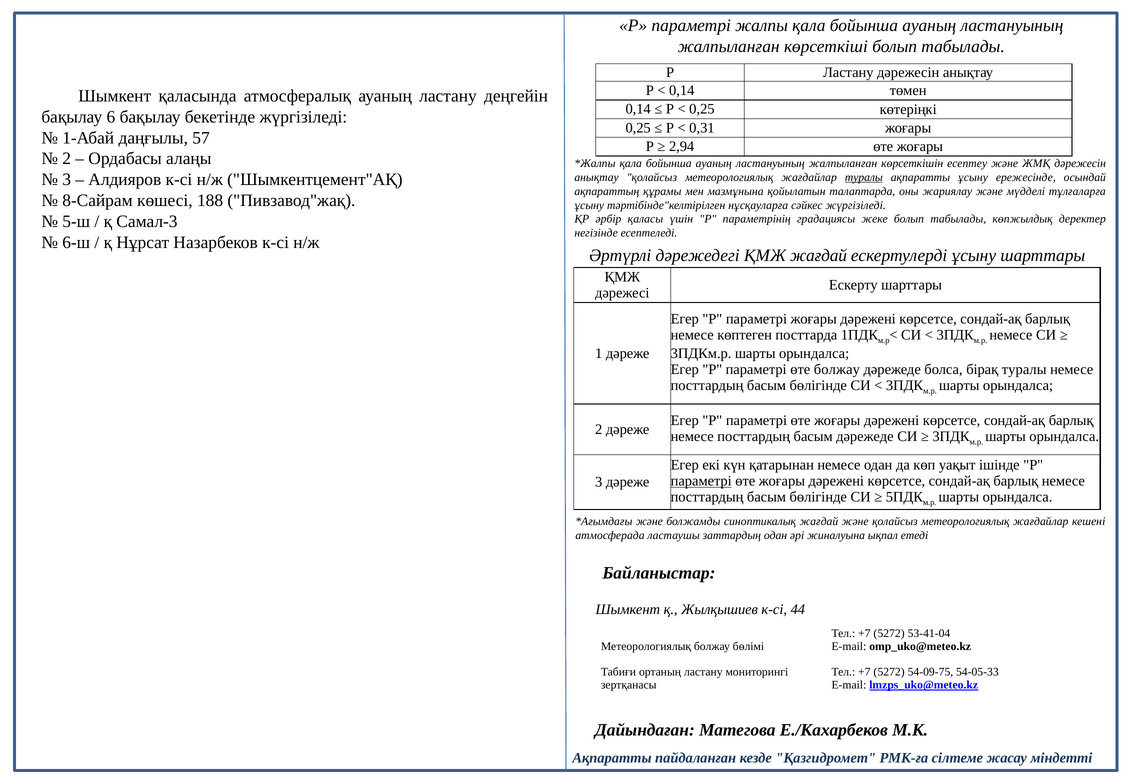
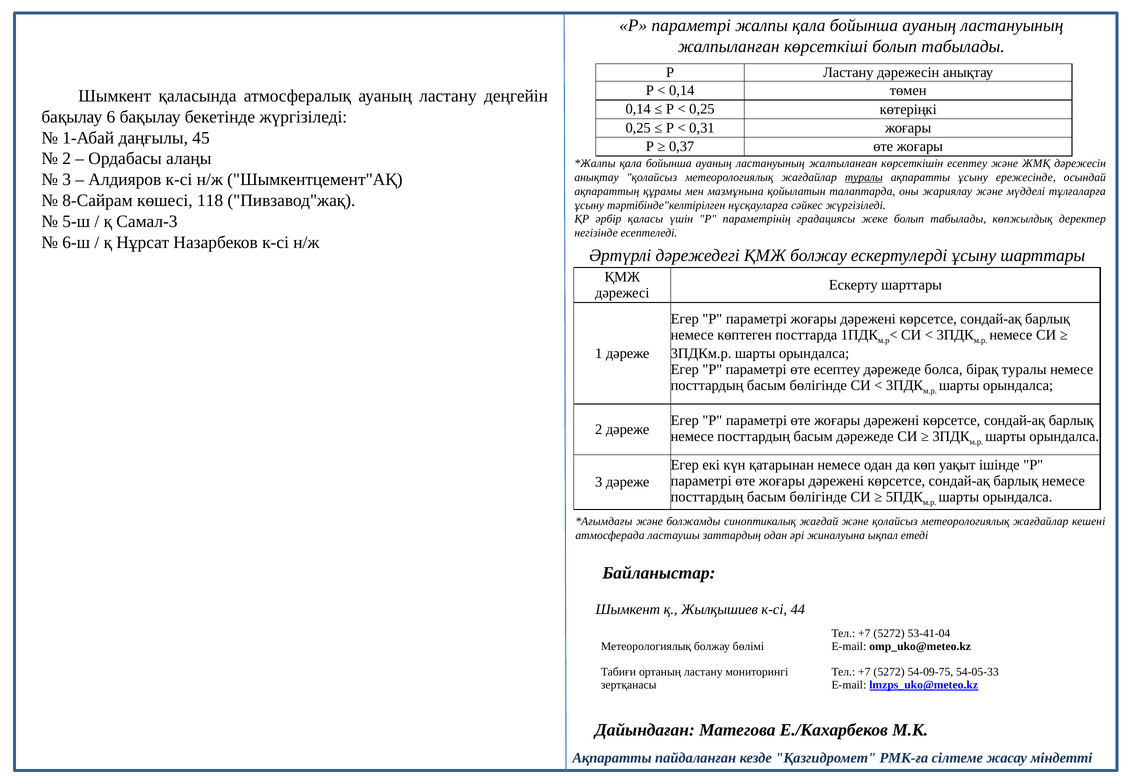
57: 57 -> 45
2,94: 2,94 -> 0,37
188: 188 -> 118
ҚМЖ жағдай: жағдай -> болжау
өте болжау: болжау -> есептеу
параметрі at (701, 481) underline: present -> none
